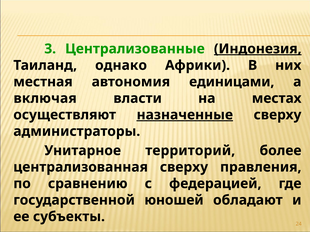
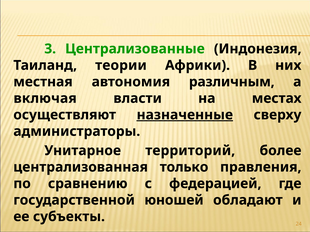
Индонезия underline: present -> none
однако: однако -> теории
единицами: единицами -> различным
централизованная сверху: сверху -> только
